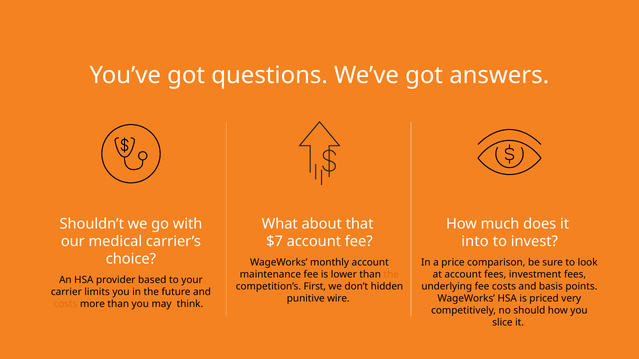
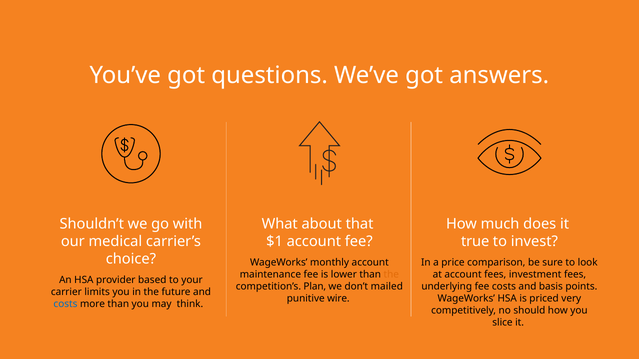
$7: $7 -> $1
into: into -> true
First: First -> Plan
hidden: hidden -> mailed
costs at (65, 304) colour: orange -> blue
